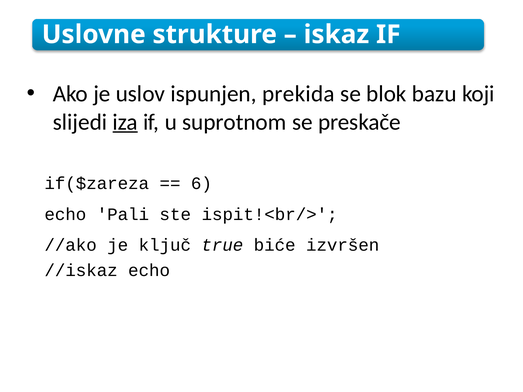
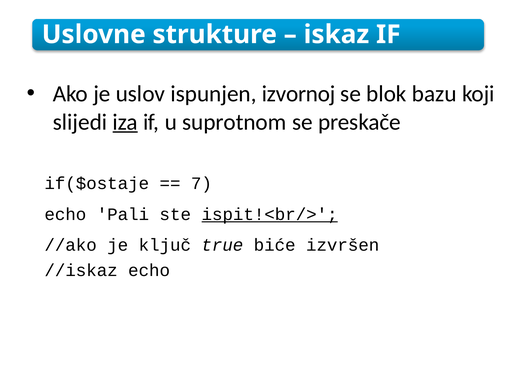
prekida: prekida -> izvornoj
if($zareza: if($zareza -> if($ostaje
6: 6 -> 7
ispit!<br/> underline: none -> present
